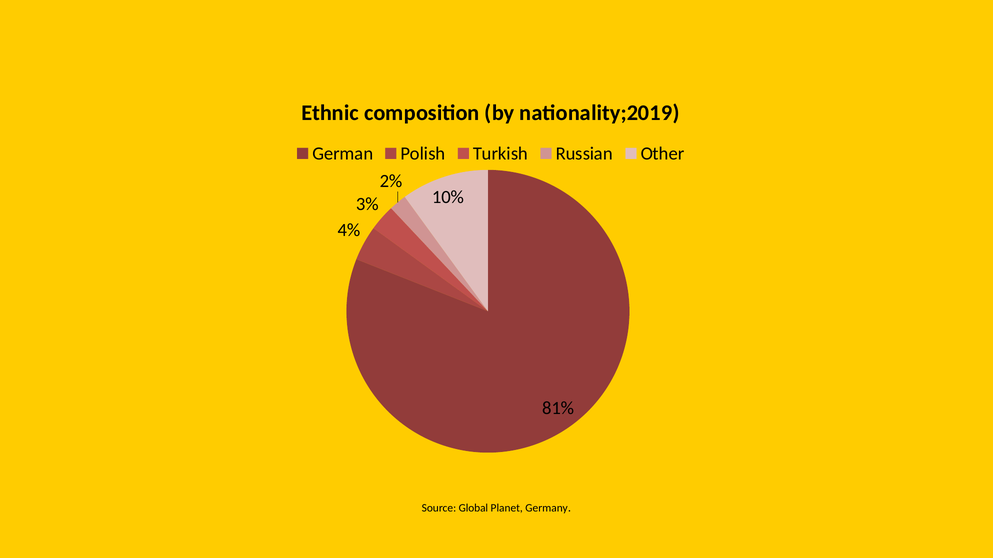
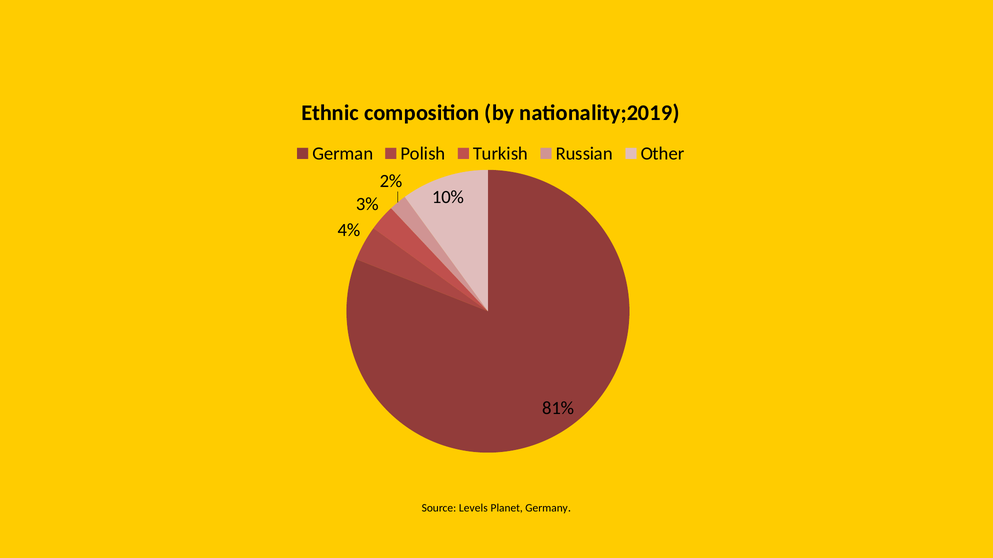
Global: Global -> Levels
